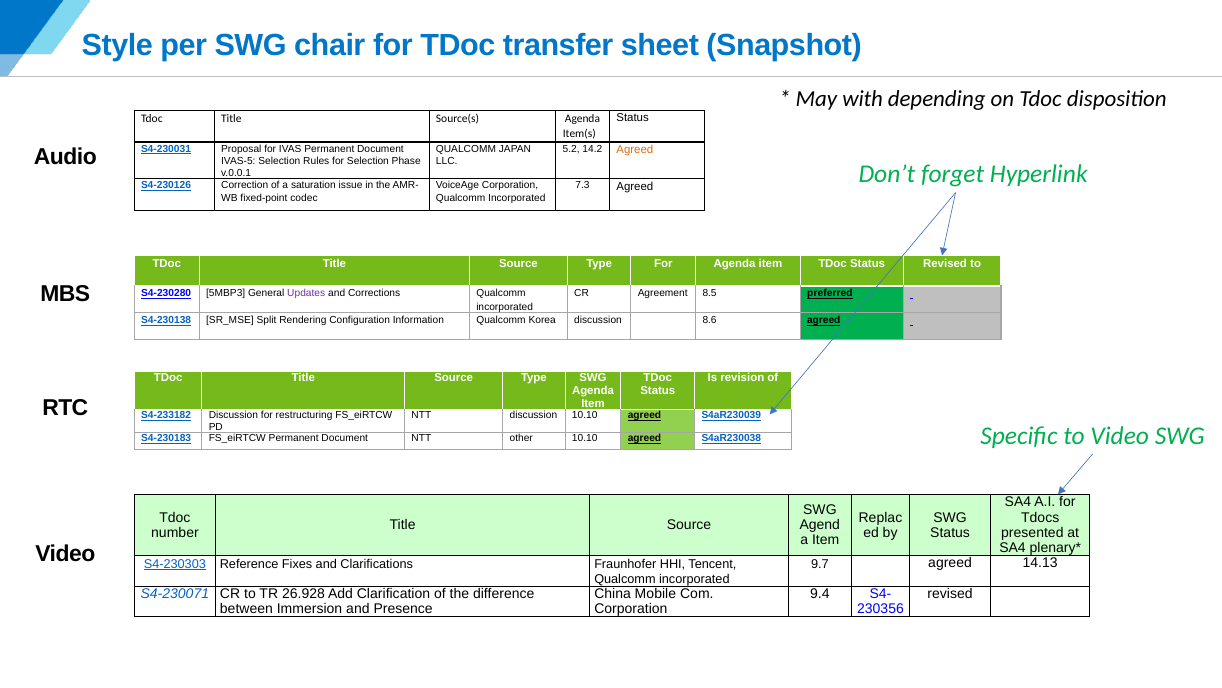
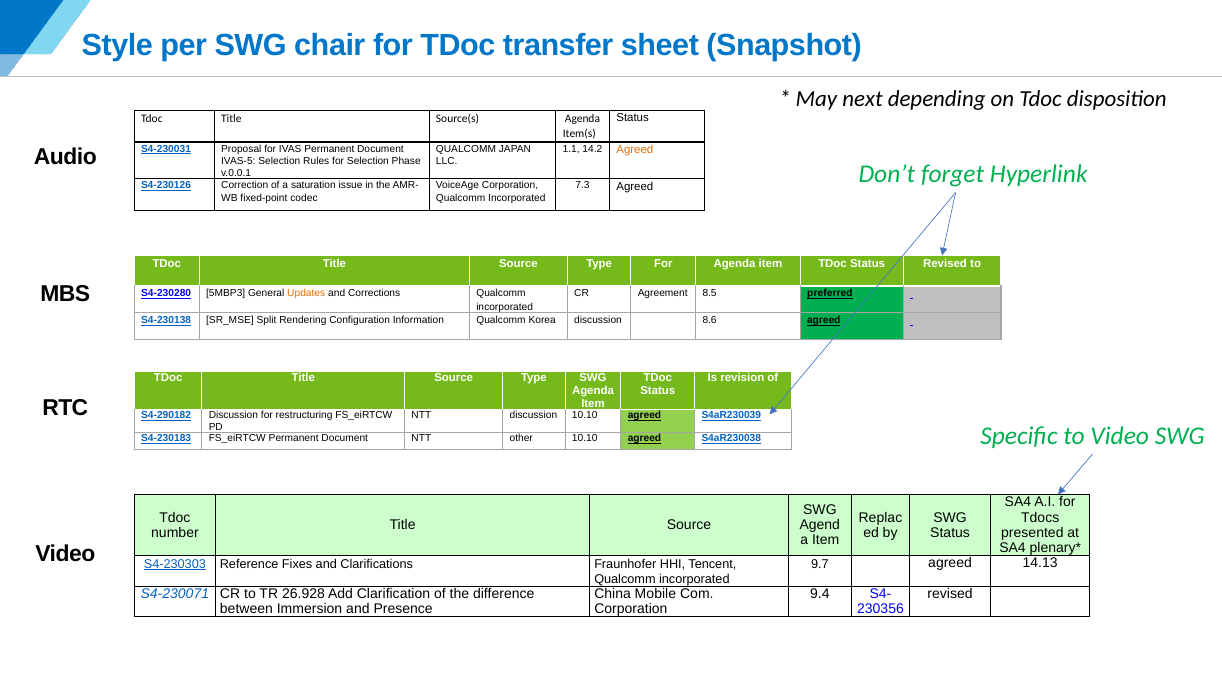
with: with -> next
5.2: 5.2 -> 1.1
Updates colour: purple -> orange
S4-233182: S4-233182 -> S4-290182
